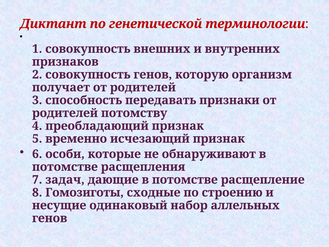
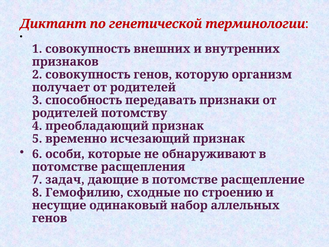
Гомозиготы: Гомозиготы -> Гемофилию
